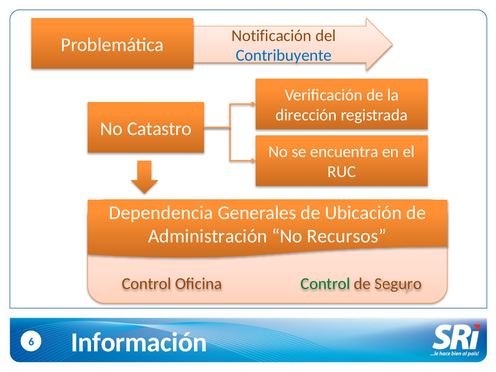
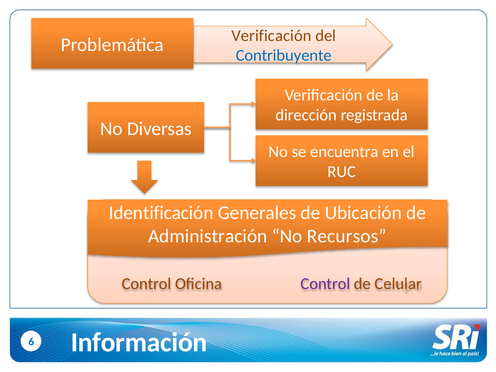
Notificación at (272, 36): Notificación -> Verificación
Catastro: Catastro -> Diversas
Dependencia: Dependencia -> Identificación
Control at (325, 284) colour: green -> purple
Seguro: Seguro -> Celular
